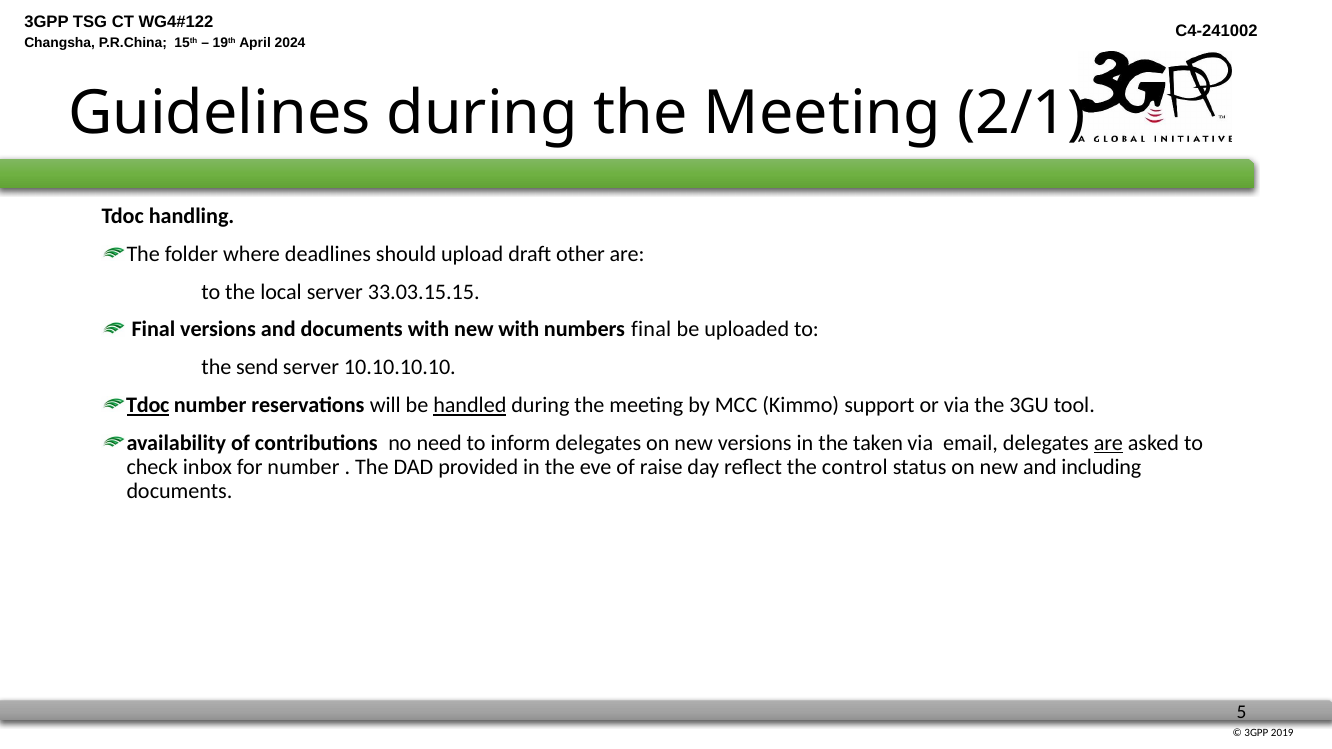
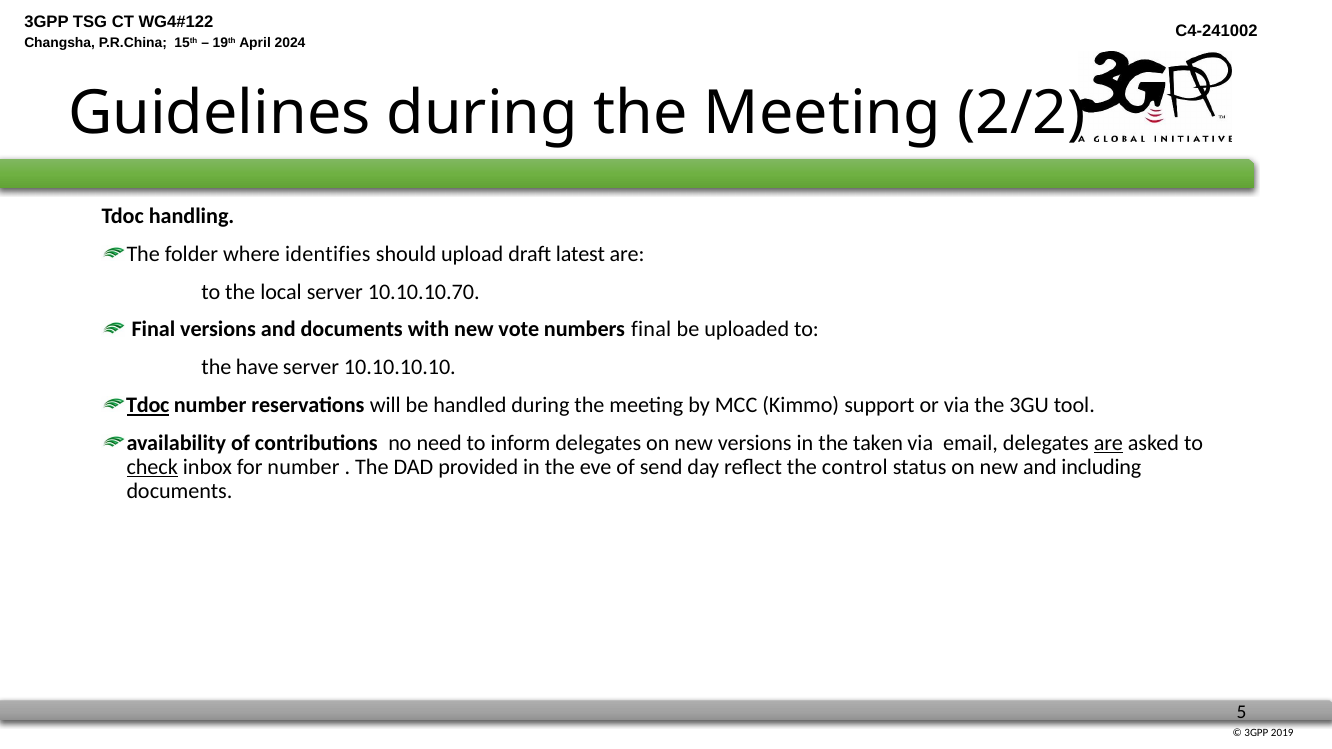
2/1: 2/1 -> 2/2
deadlines: deadlines -> identifies
other: other -> latest
33.03.15.15: 33.03.15.15 -> 10.10.10.70
new with: with -> vote
send: send -> have
handled underline: present -> none
check underline: none -> present
raise: raise -> send
